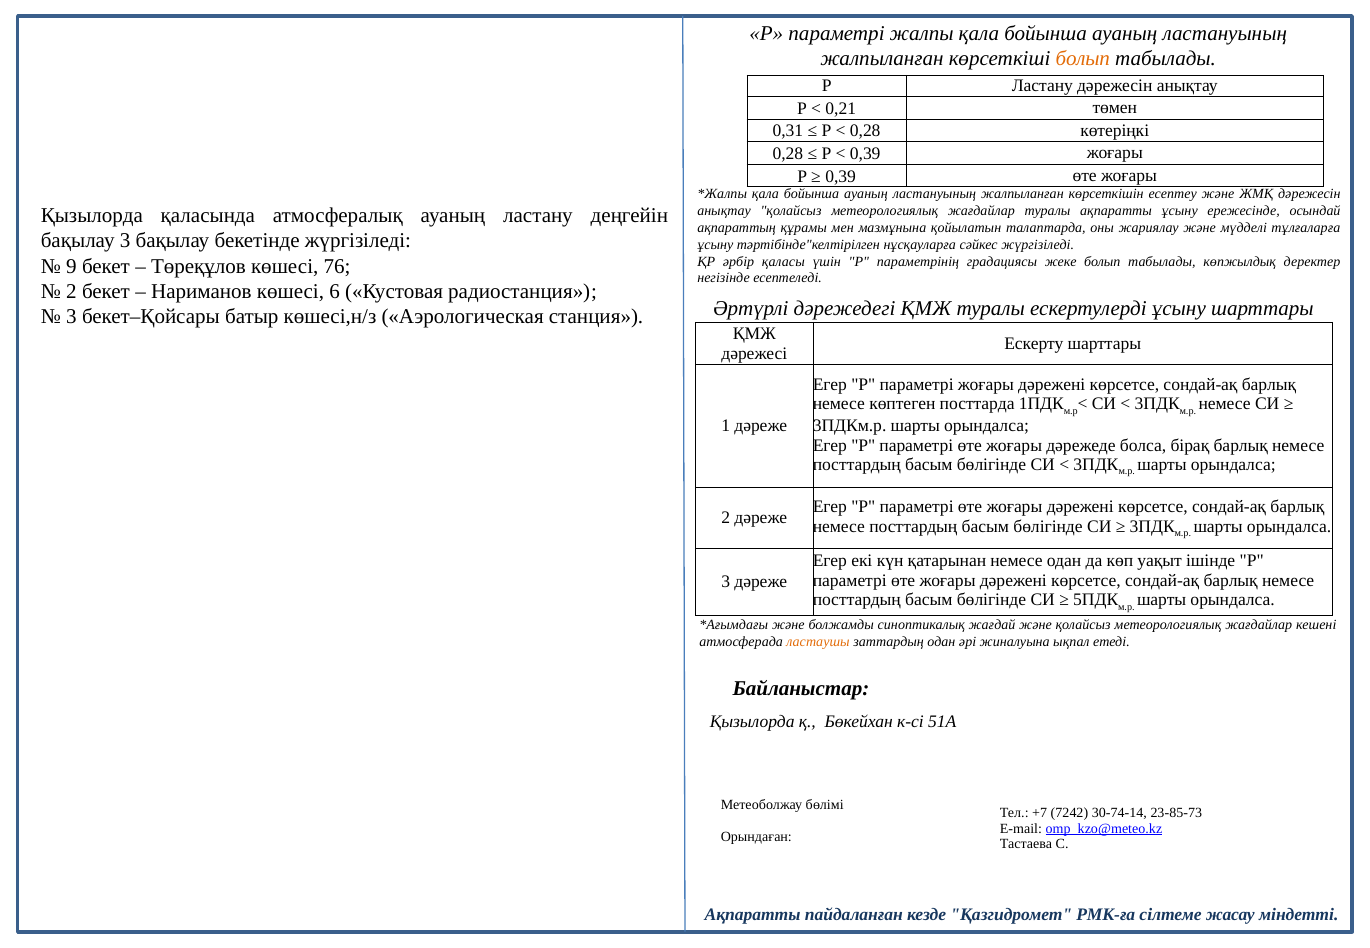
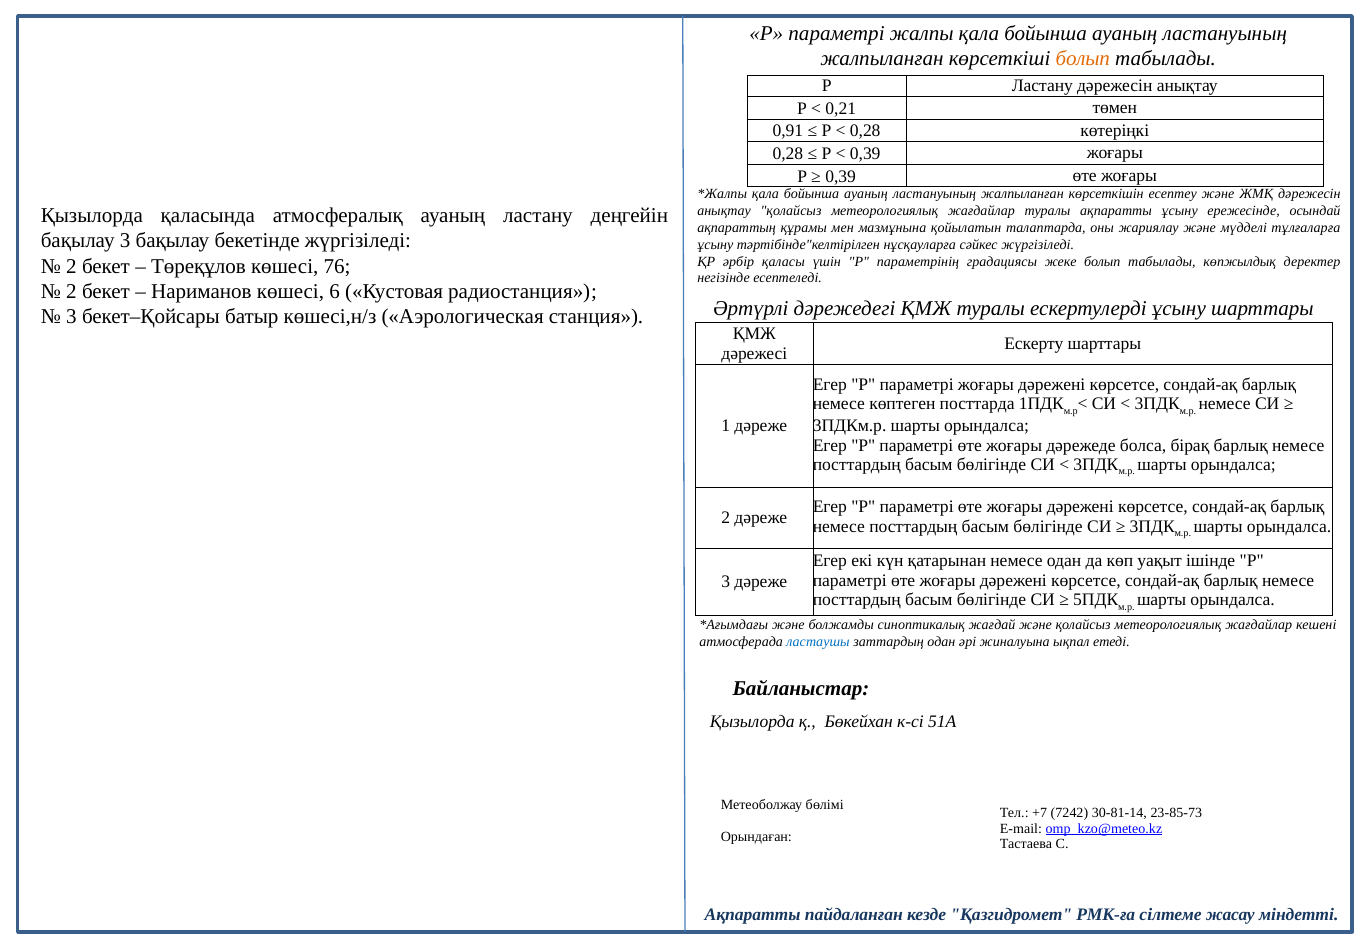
0,31: 0,31 -> 0,91
9 at (71, 266): 9 -> 2
ластаушы colour: orange -> blue
30-74-14: 30-74-14 -> 30-81-14
